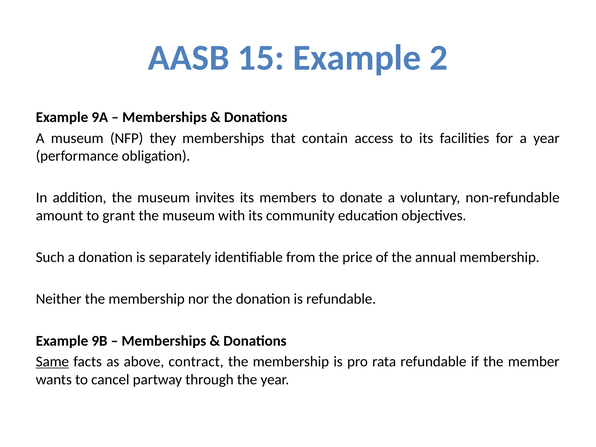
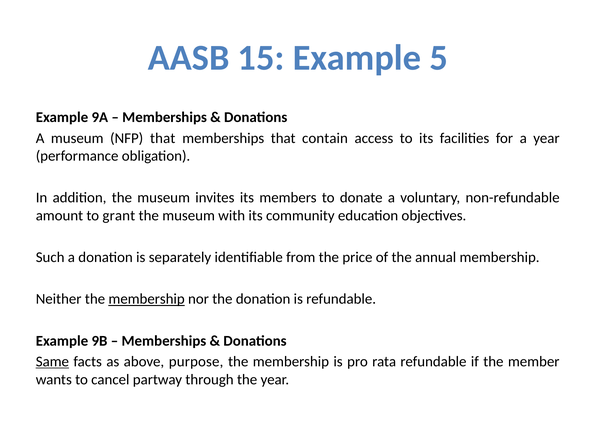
2: 2 -> 5
NFP they: they -> that
membership at (147, 299) underline: none -> present
contract: contract -> purpose
